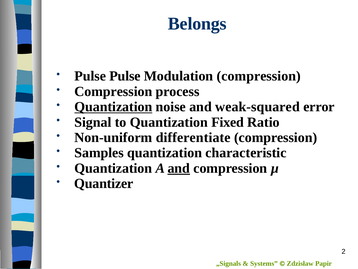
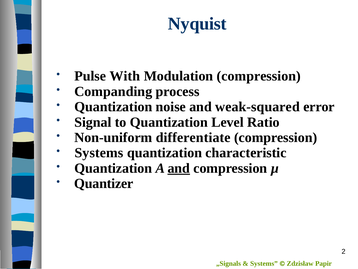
Belongs: Belongs -> Nyquist
Pulse Pulse: Pulse -> With
Compression at (113, 91): Compression -> Companding
Quantization at (113, 107) underline: present -> none
Fixed: Fixed -> Level
Samples at (99, 153): Samples -> Systems
